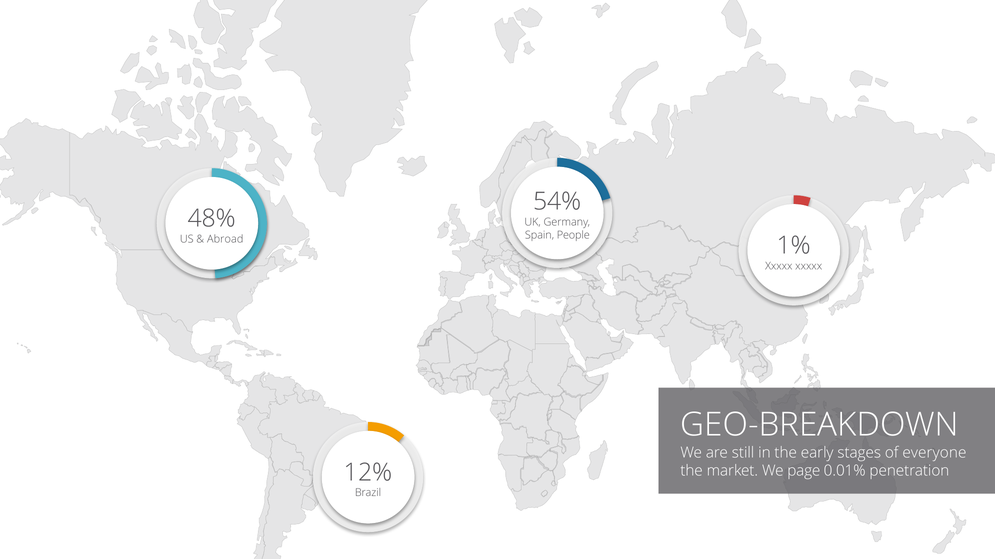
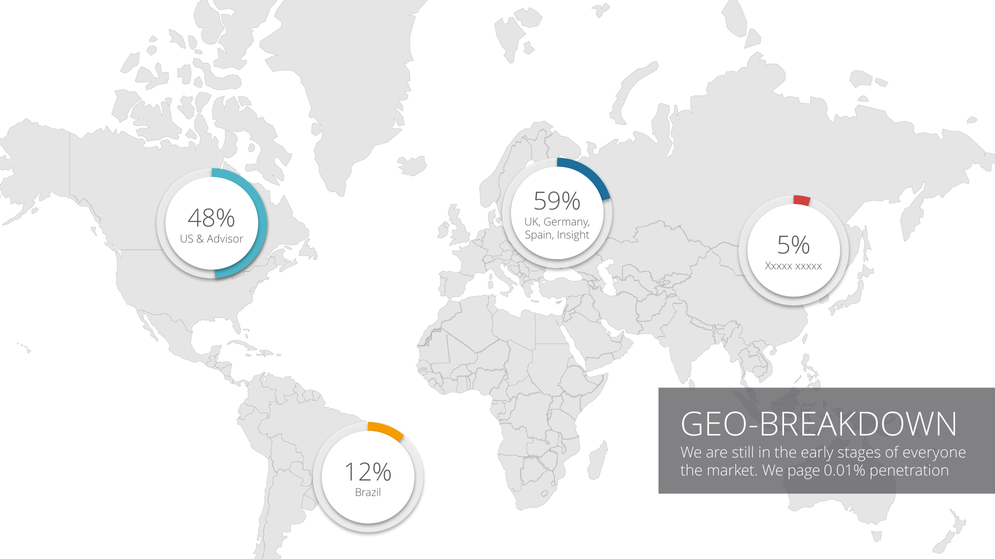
54%: 54% -> 59%
People: People -> Insight
Abroad: Abroad -> Advisor
1%: 1% -> 5%
